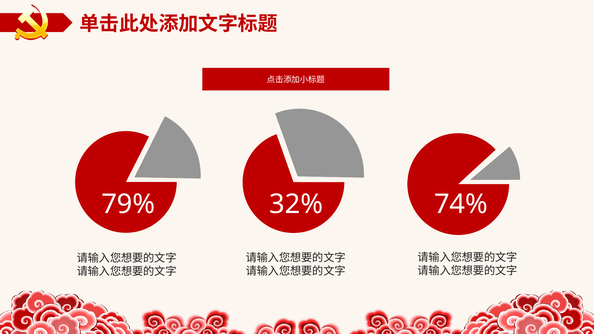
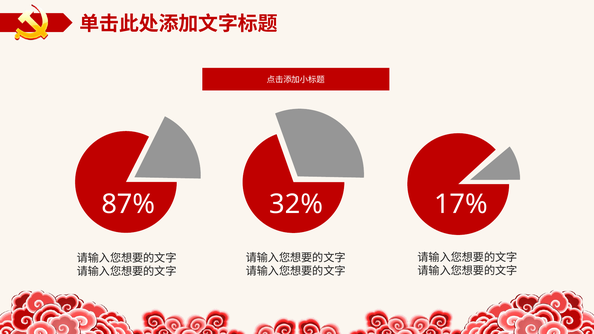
79%: 79% -> 87%
74%: 74% -> 17%
